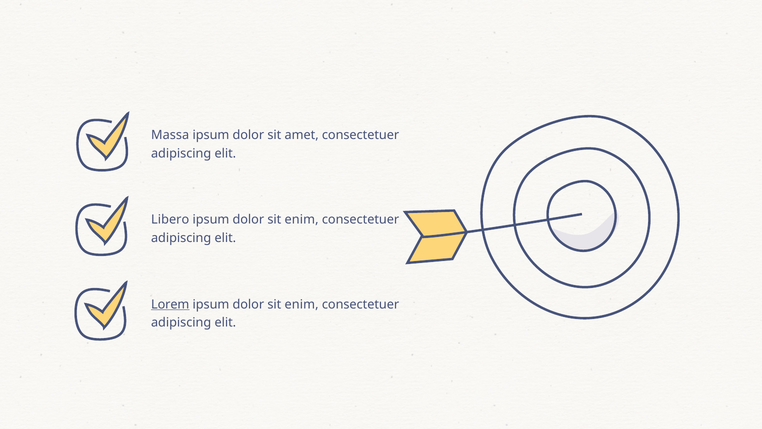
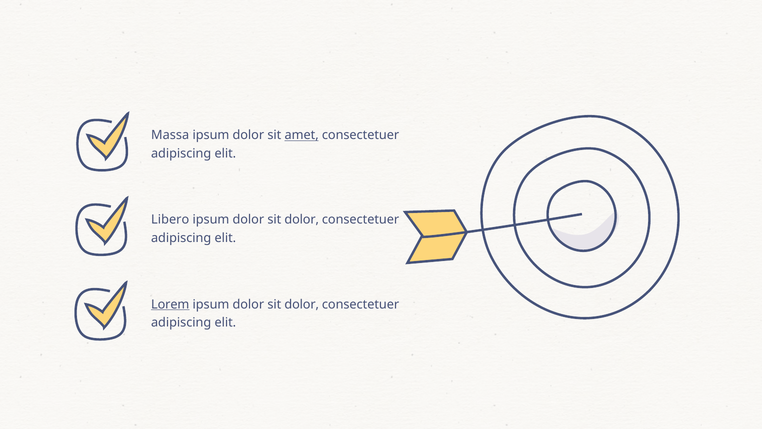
amet underline: none -> present
enim at (302, 220): enim -> dolor
enim at (302, 304): enim -> dolor
